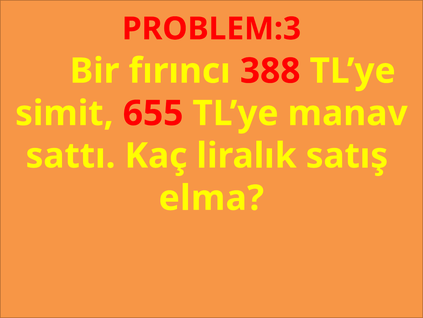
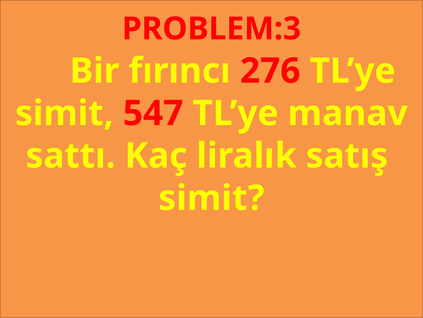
388: 388 -> 276
655: 655 -> 547
elma at (211, 198): elma -> simit
